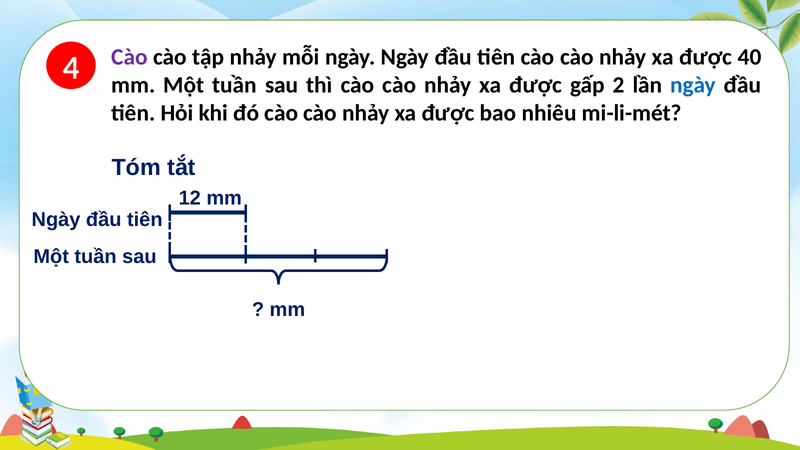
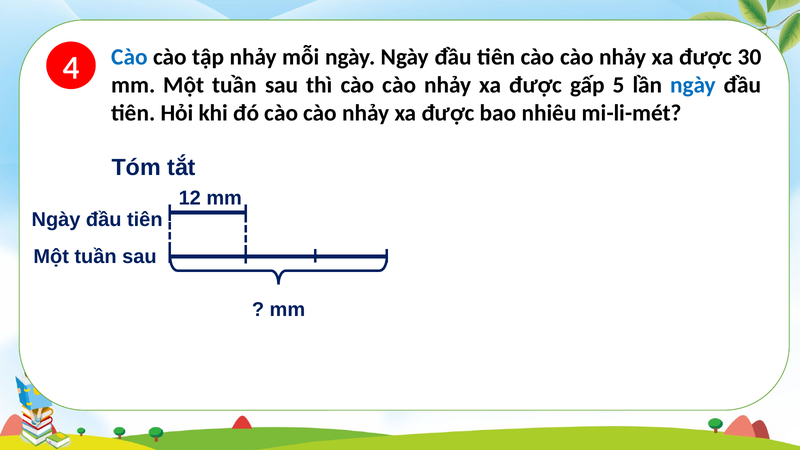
Cào at (129, 57) colour: purple -> blue
40: 40 -> 30
2: 2 -> 5
